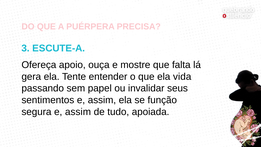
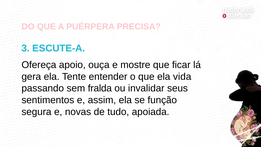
falta: falta -> ficar
papel: papel -> fralda
segura e assim: assim -> novas
